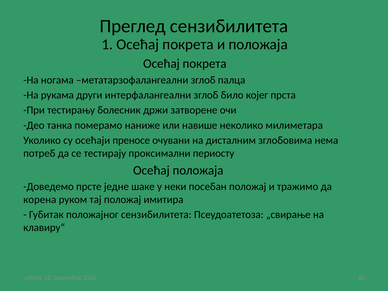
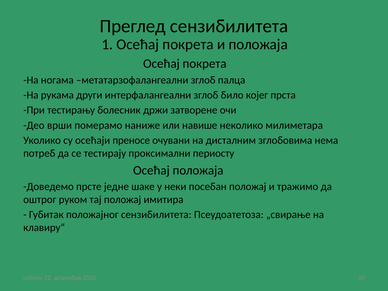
танка: танка -> врши
корена: корена -> оштрог
